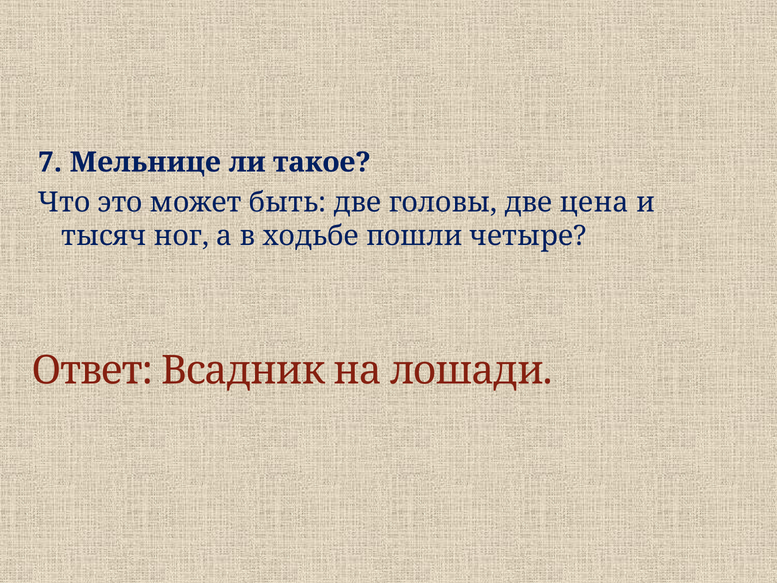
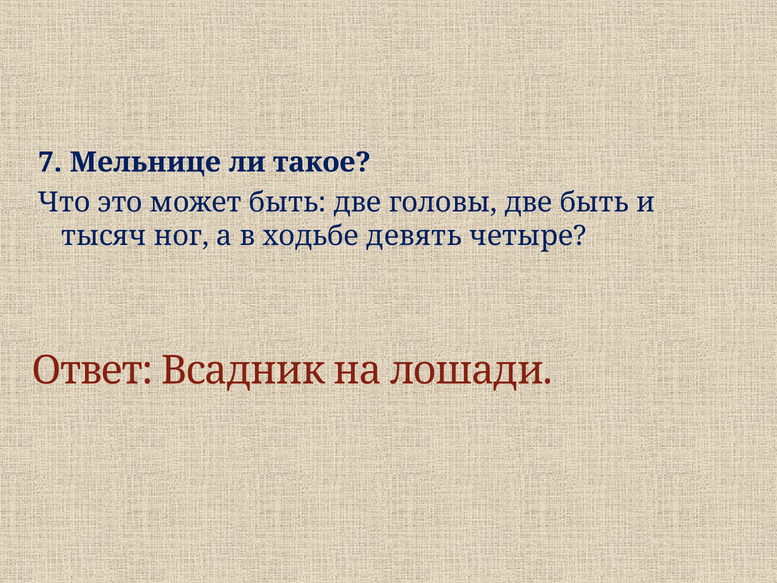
две цена: цена -> быть
пошли: пошли -> девять
